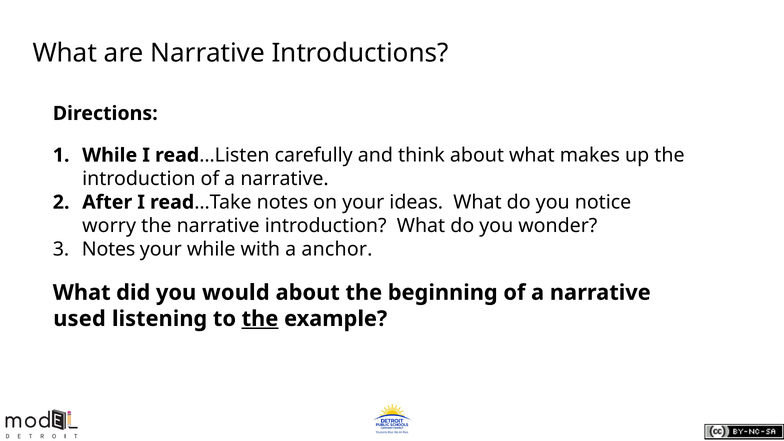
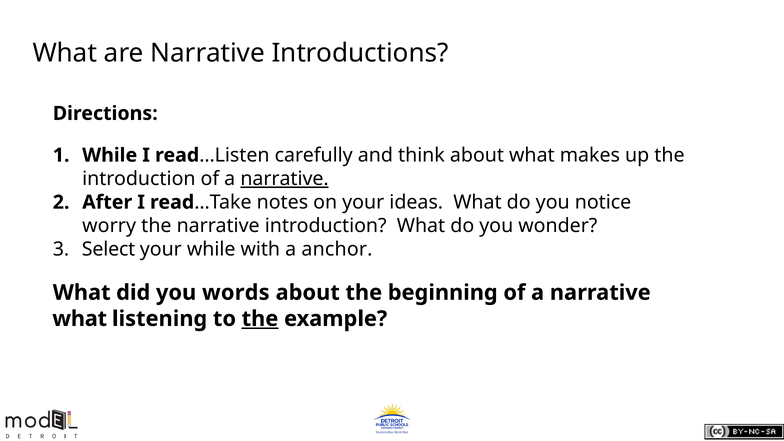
narrative at (285, 179) underline: none -> present
Notes at (109, 249): Notes -> Select
would: would -> words
used at (79, 319): used -> what
